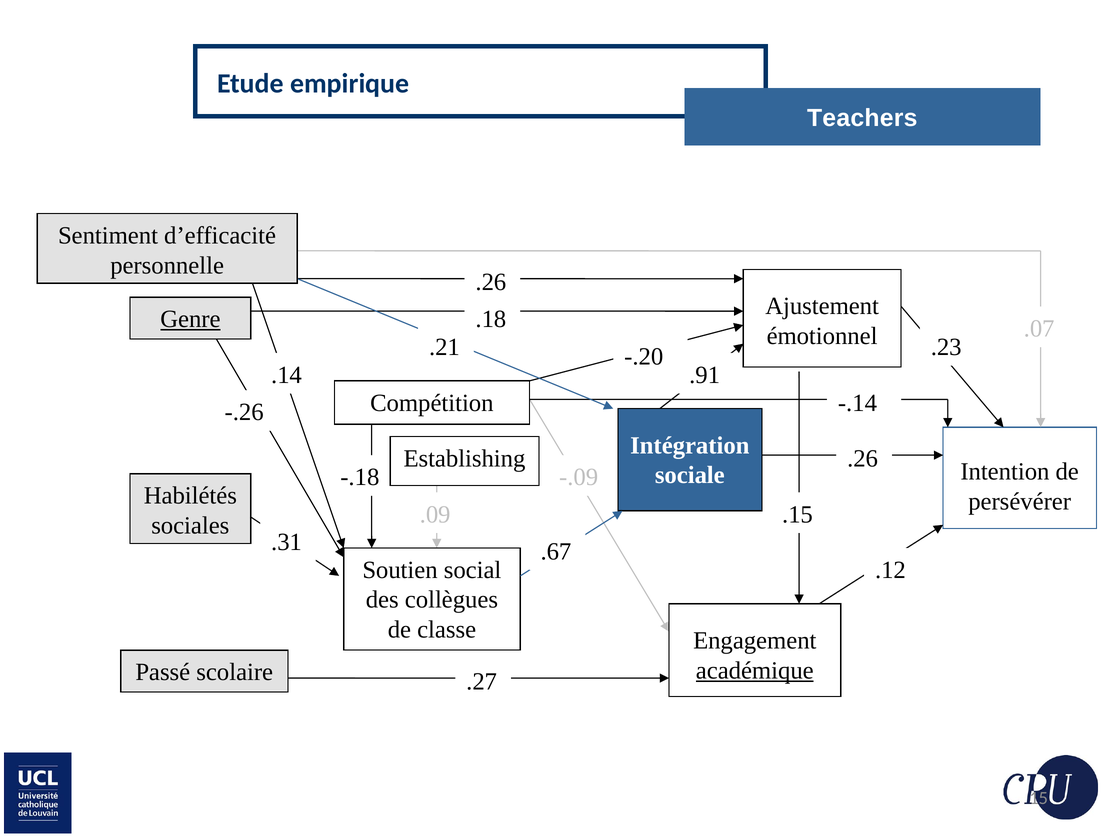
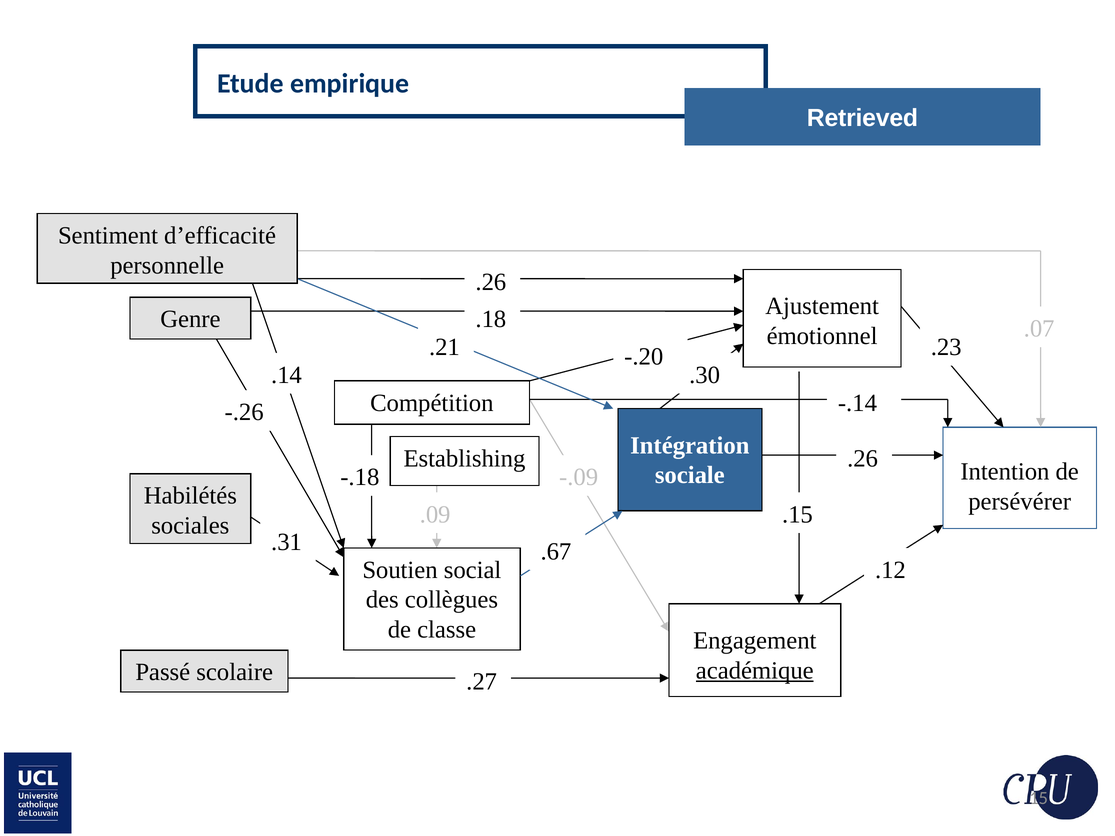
Teachers: Teachers -> Retrieved
Genre underline: present -> none
.91: .91 -> .30
